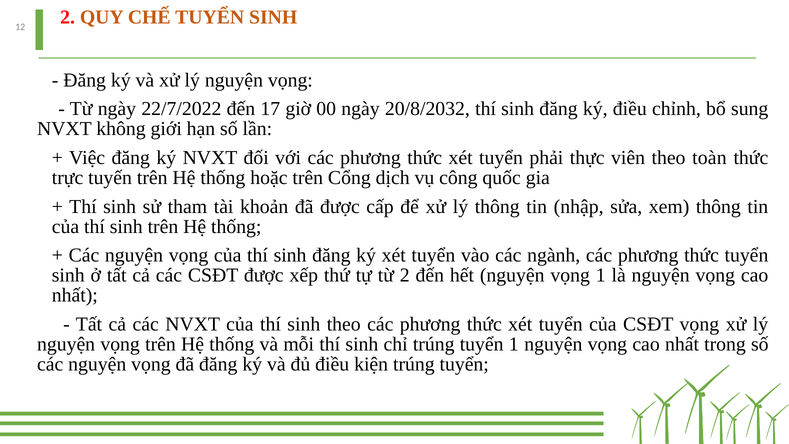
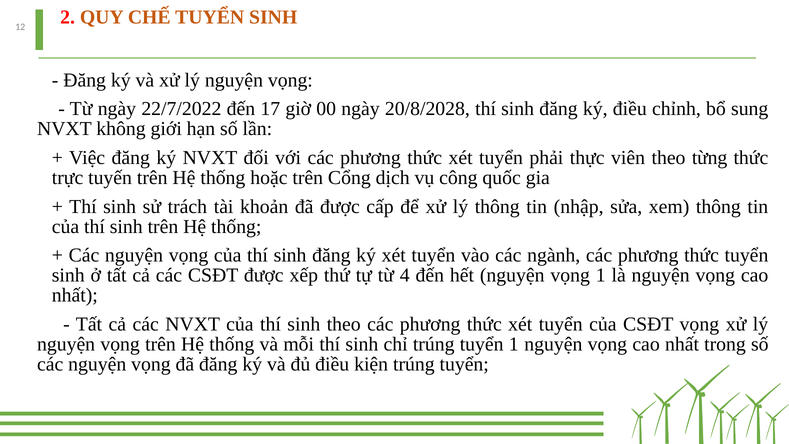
20/8/2032: 20/8/2032 -> 20/8/2028
toàn: toàn -> từng
tham: tham -> trách
từ 2: 2 -> 4
